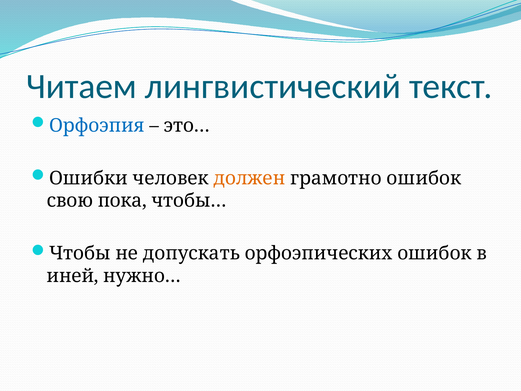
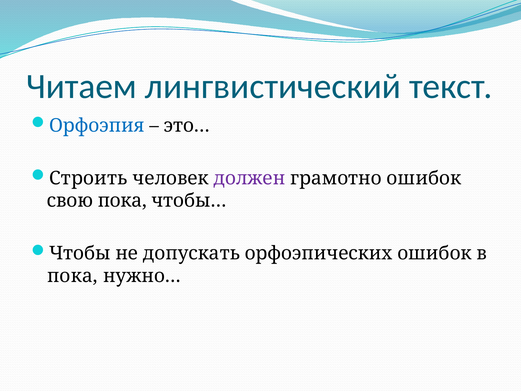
Ошибки: Ошибки -> Строить
должен colour: orange -> purple
иней at (73, 276): иней -> пока
